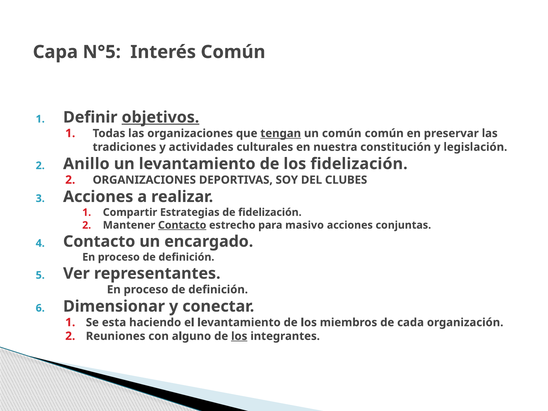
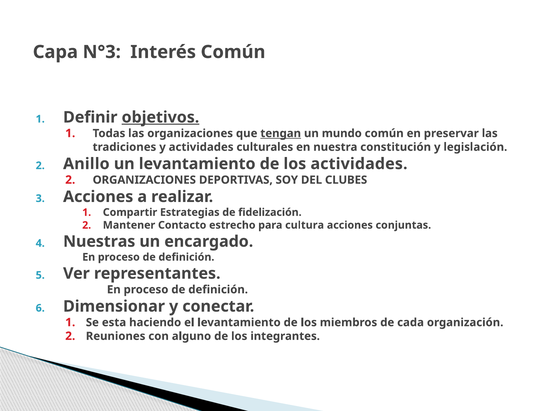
N°5: N°5 -> N°3
un común: común -> mundo
los fidelización: fidelización -> actividades
Contacto at (182, 225) underline: present -> none
masivo: masivo -> cultura
Contacto at (99, 241): Contacto -> Nuestras
los at (239, 336) underline: present -> none
